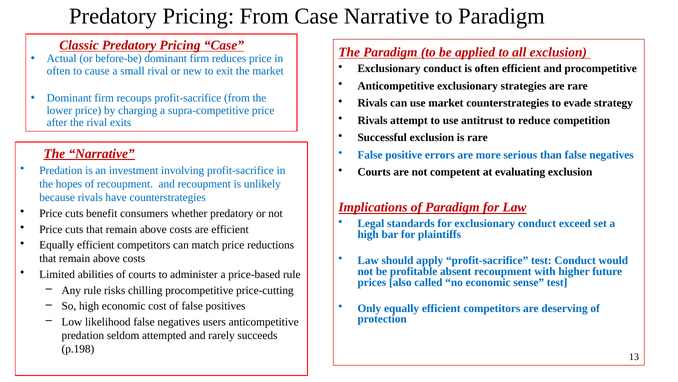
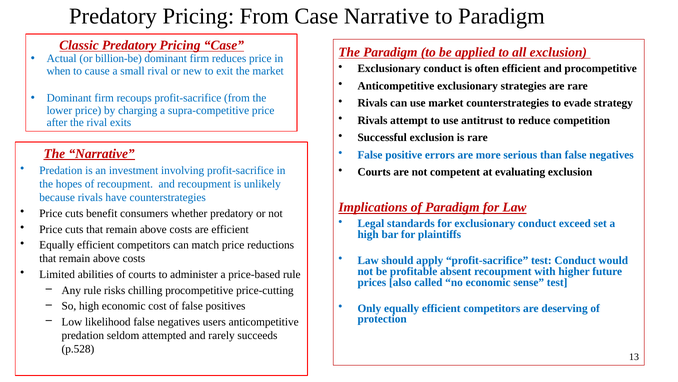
before-be: before-be -> billion-be
often at (58, 71): often -> when
p.198: p.198 -> p.528
